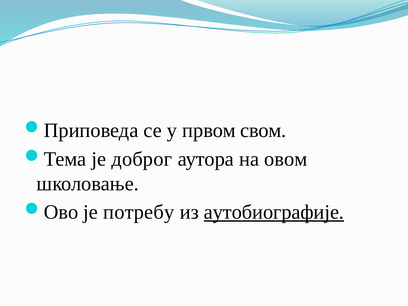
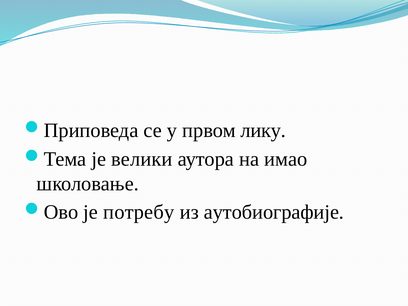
свом: свом -> лику
доброг: доброг -> велики
овом: овом -> имао
аутобиографије underline: present -> none
